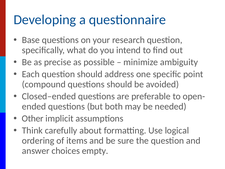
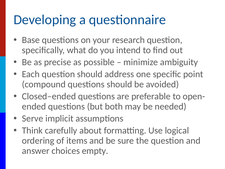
Other: Other -> Serve
